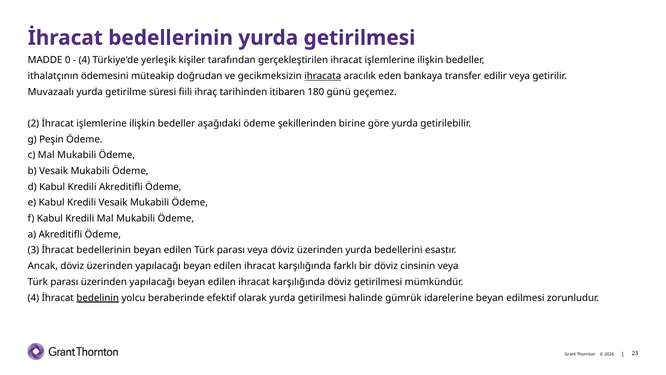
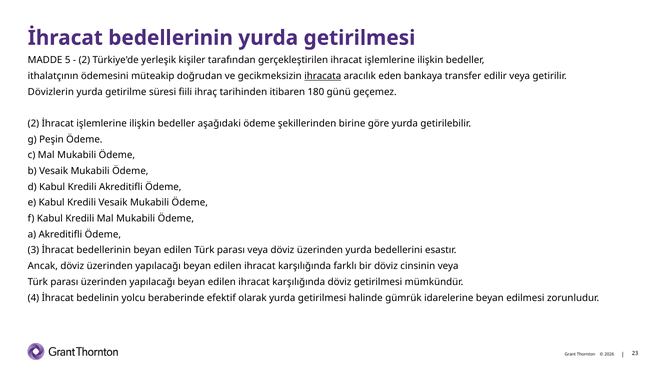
0: 0 -> 5
4 at (84, 60): 4 -> 2
Muvazaalı: Muvazaalı -> Dövizlerin
bedelinin underline: present -> none
